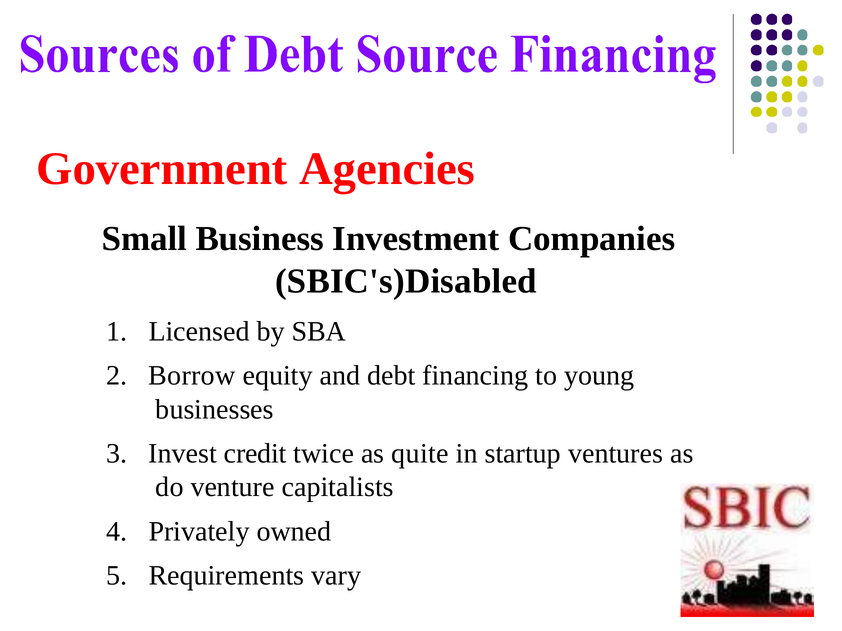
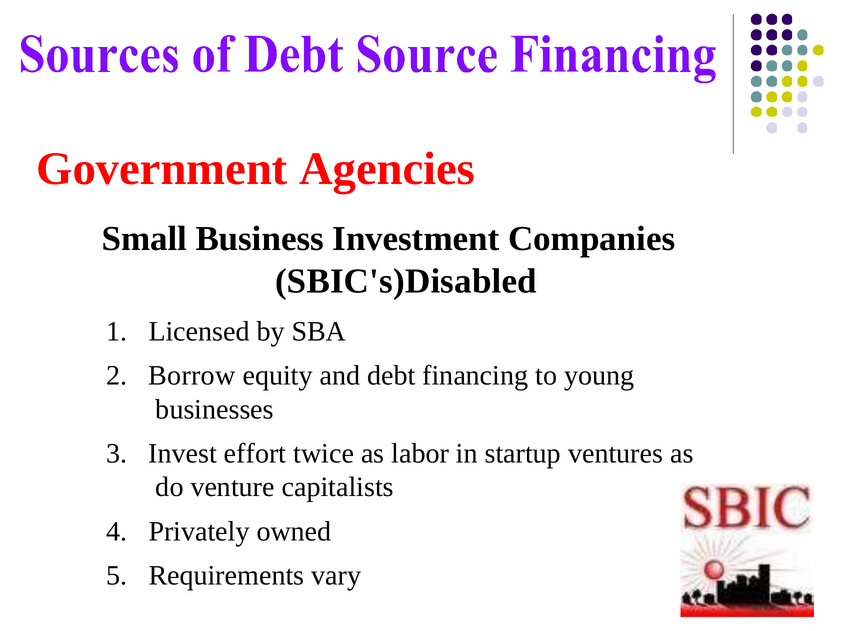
credit: credit -> effort
quite: quite -> labor
